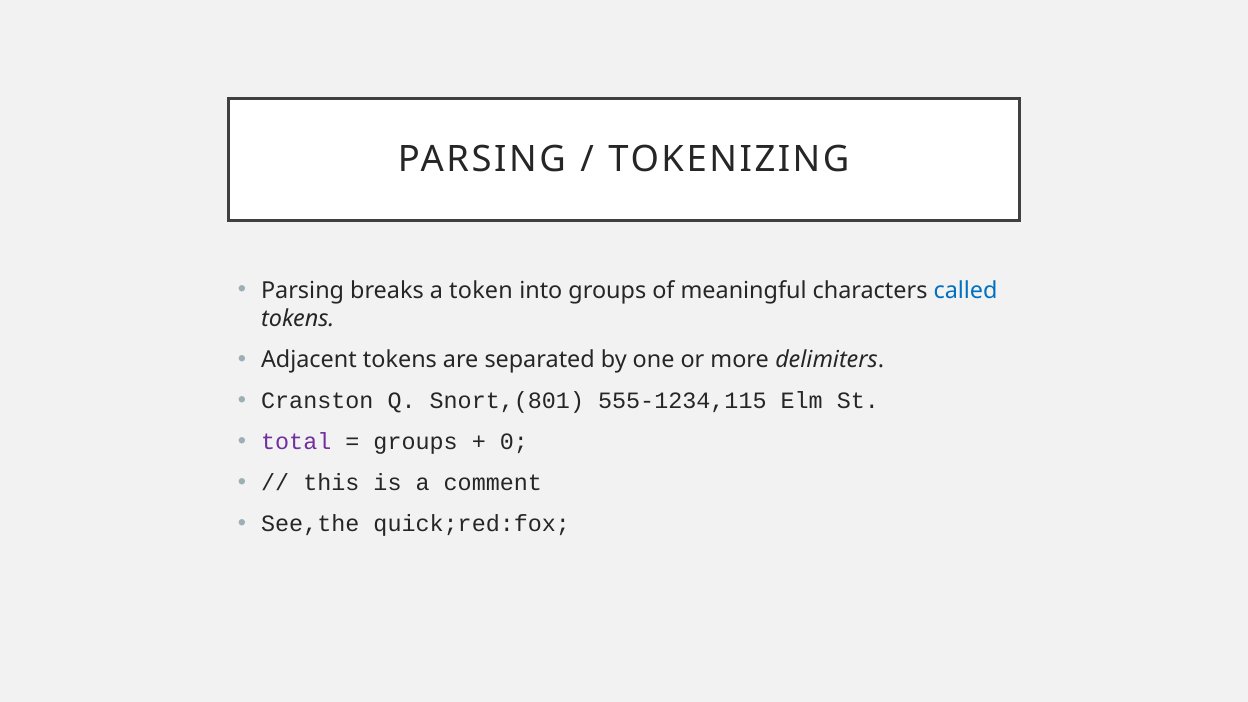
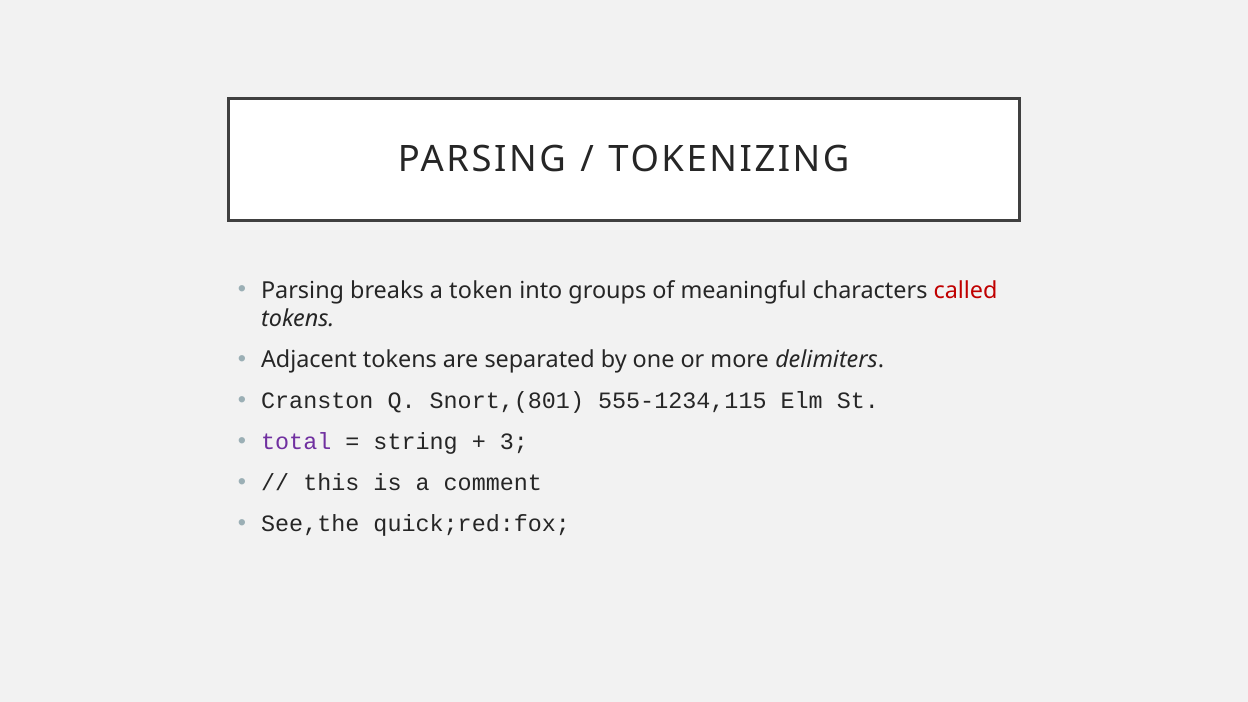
called colour: blue -> red
groups at (416, 442): groups -> string
0: 0 -> 3
